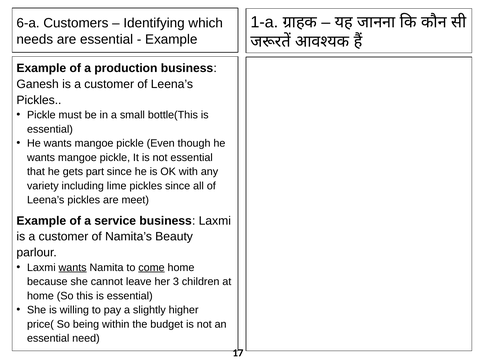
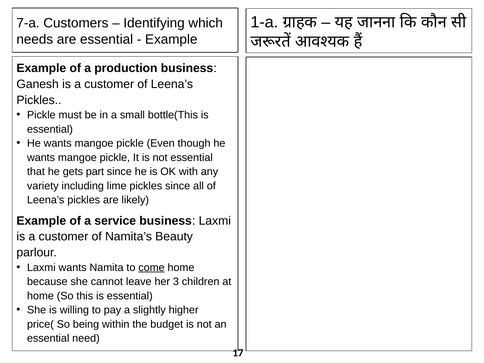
6-a: 6-a -> 7-a
meet: meet -> likely
wants at (73, 268) underline: present -> none
